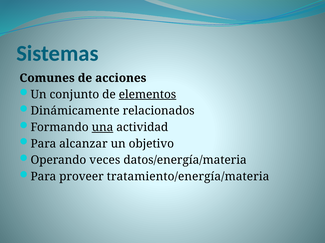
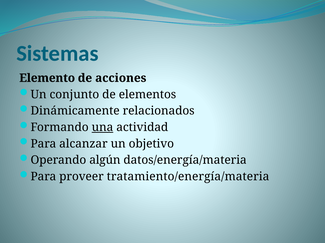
Comunes: Comunes -> Elemento
elementos underline: present -> none
veces: veces -> algún
